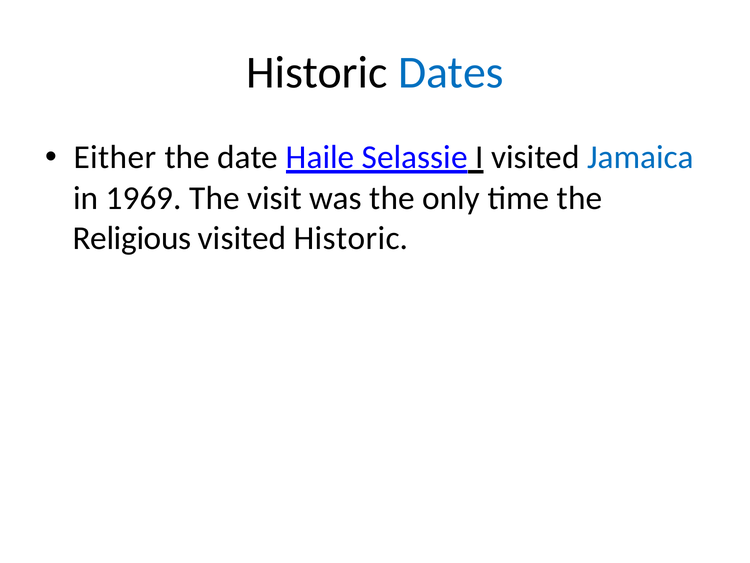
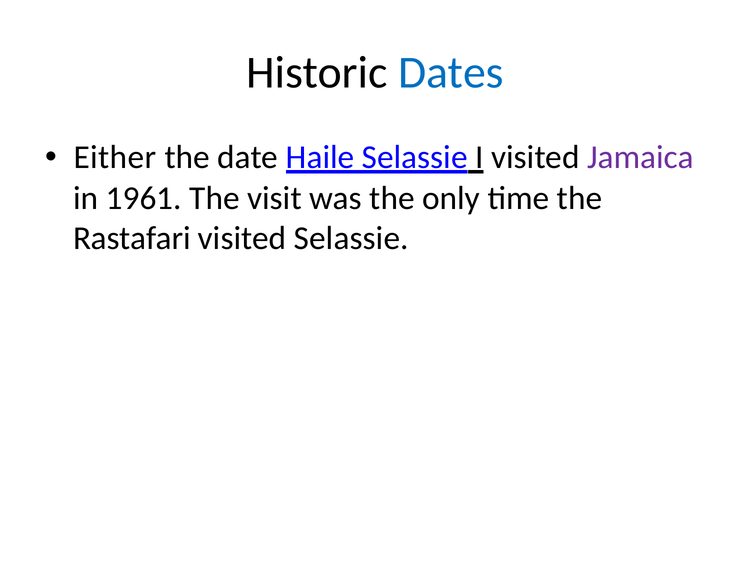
Jamaica colour: blue -> purple
1969: 1969 -> 1961
Religious: Religious -> Rastafari
visited Historic: Historic -> Selassie
